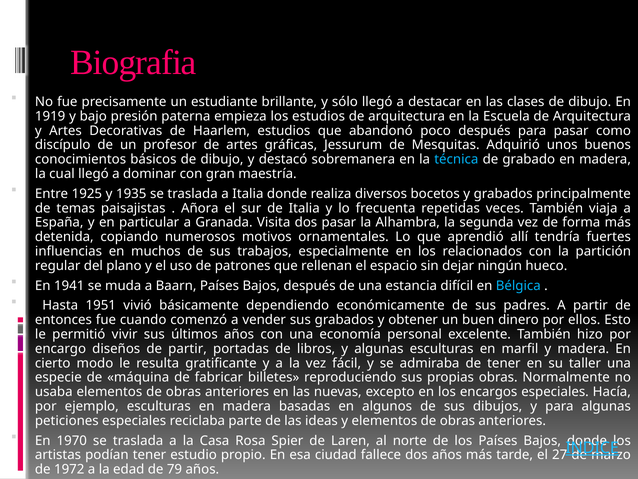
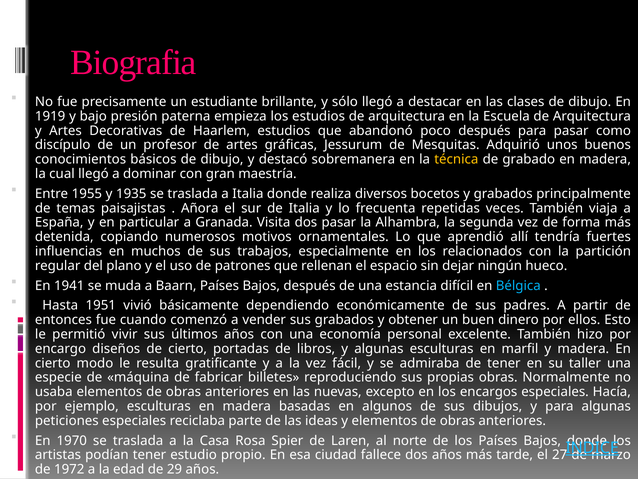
técnica colour: light blue -> yellow
1925: 1925 -> 1955
de partir: partir -> cierto
79: 79 -> 29
